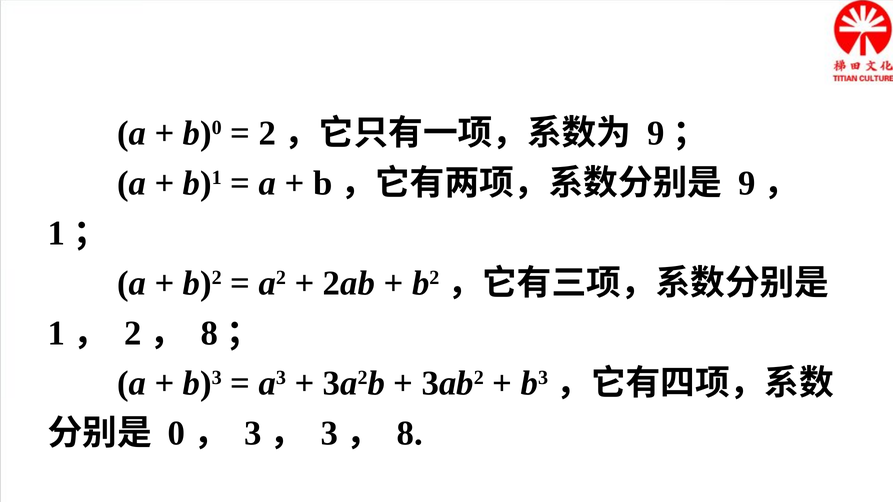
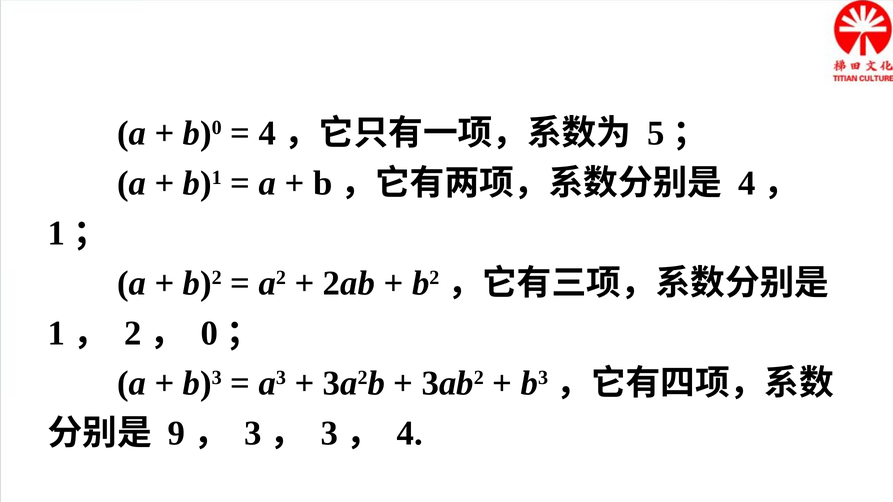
2 at (267, 134): 2 -> 4
9 at (656, 134): 9 -> 5
9 at (747, 184): 9 -> 4
8 at (209, 334): 8 -> 0
0: 0 -> 9
8 at (410, 434): 8 -> 4
